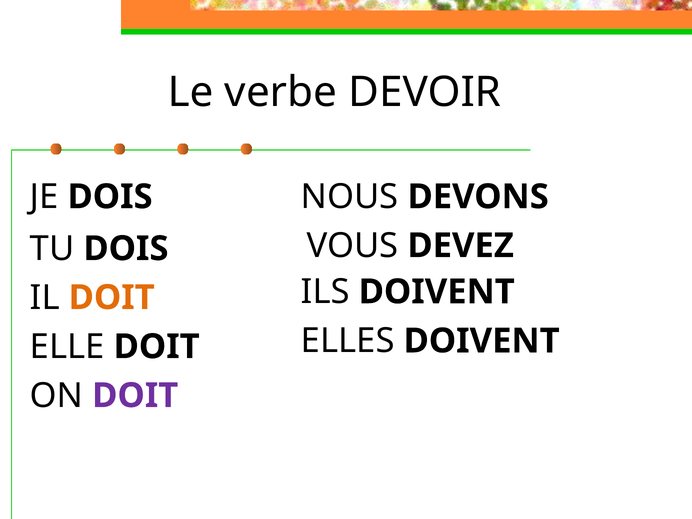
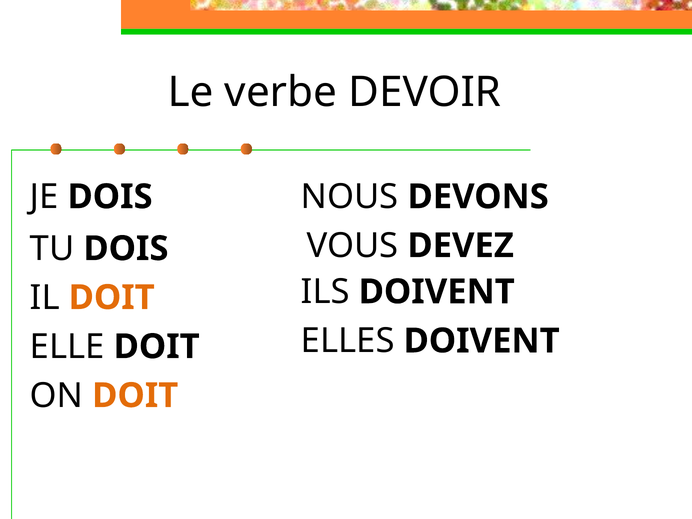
DOIT at (135, 396) colour: purple -> orange
